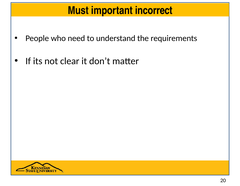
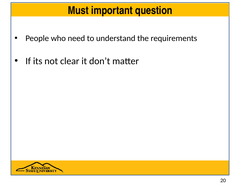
incorrect: incorrect -> question
